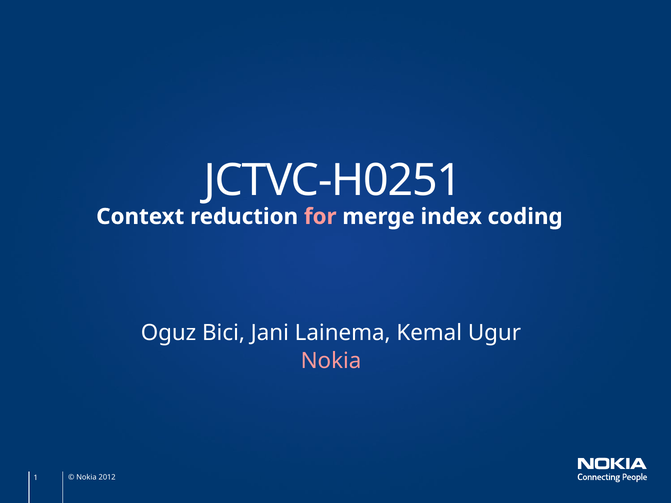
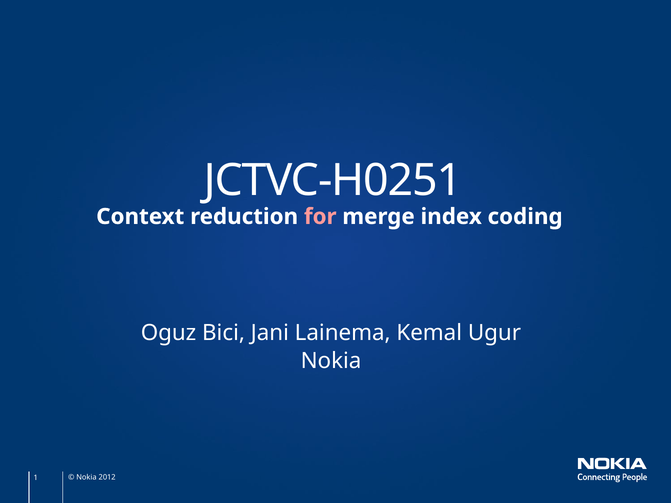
Nokia at (331, 361) colour: pink -> white
